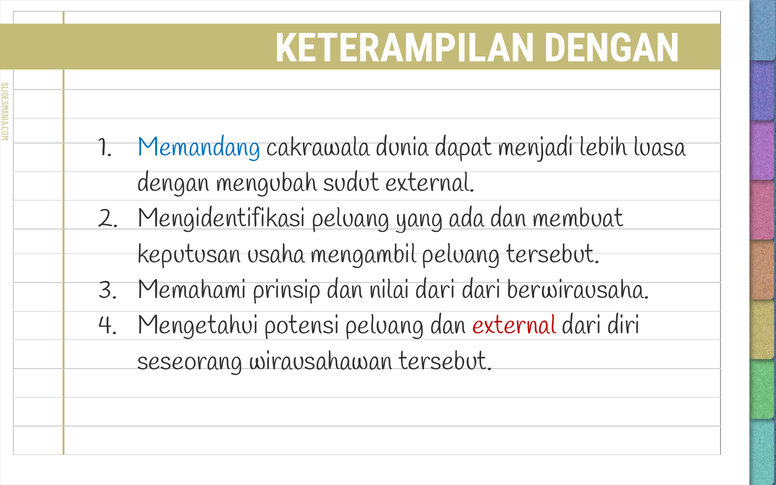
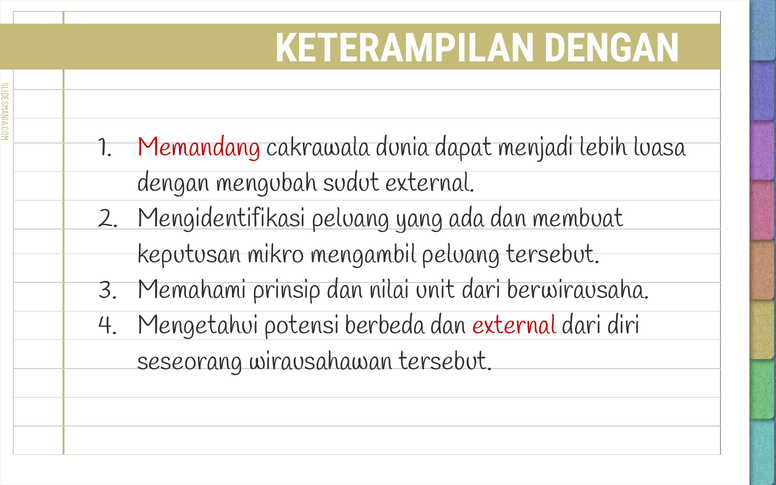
Memandang colour: blue -> red
usaha: usaha -> mikro
nilai dari: dari -> unit
potensi peluang: peluang -> berbeda
